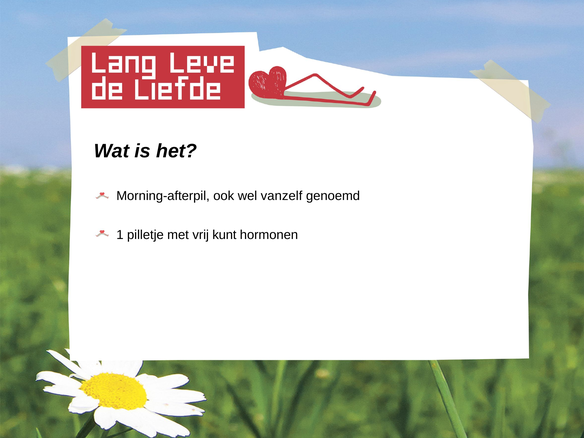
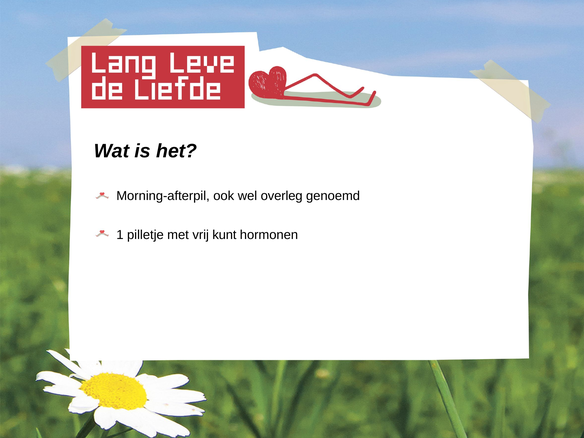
vanzelf: vanzelf -> overleg
